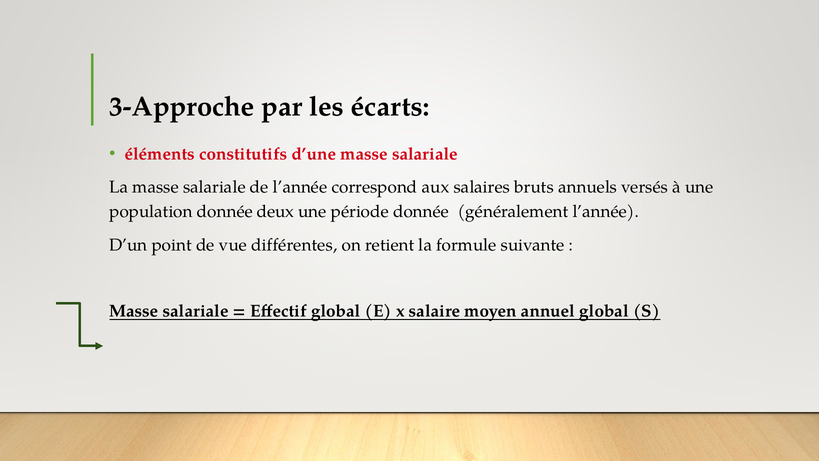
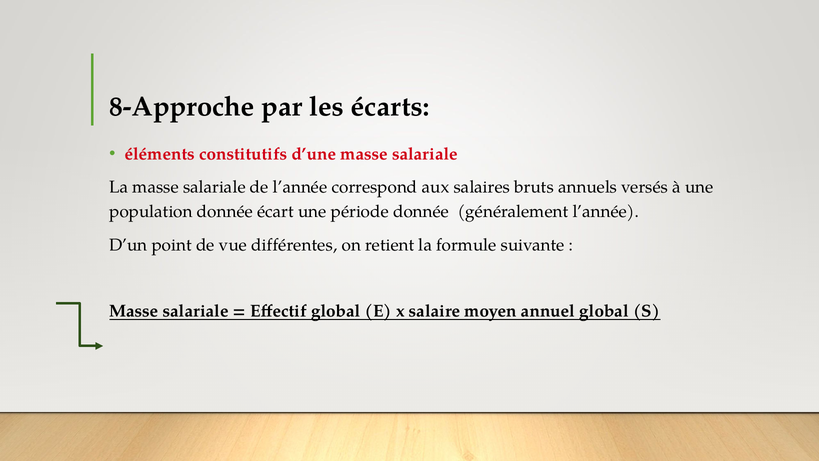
3-Approche: 3-Approche -> 8-Approche
deux: deux -> écart
